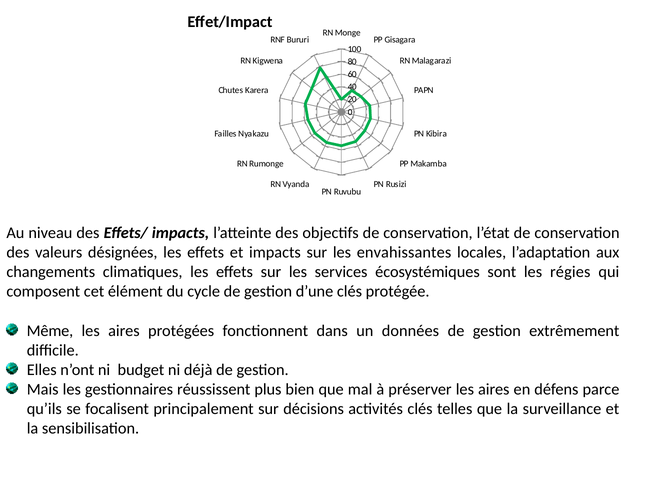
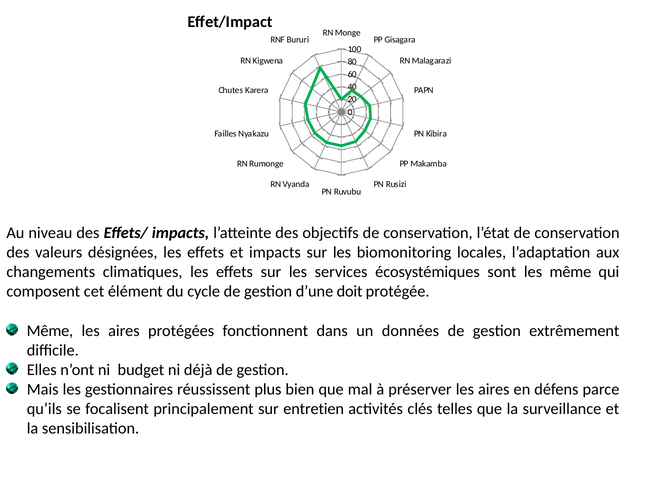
envahissantes: envahissantes -> biomonitoring
les régies: régies -> même
d’une clés: clés -> doit
décisions: décisions -> entretien
